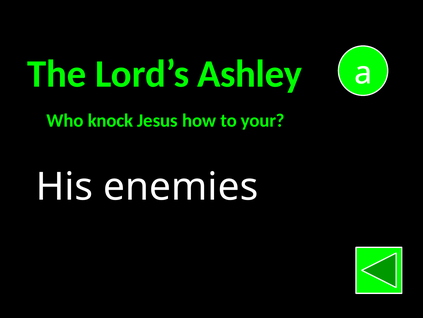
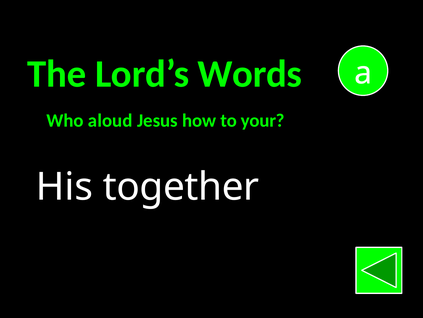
Ashley: Ashley -> Words
knock: knock -> aloud
enemies: enemies -> together
